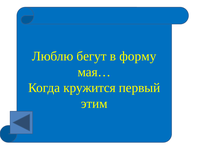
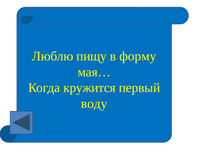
бегут: бегут -> пищу
этим: этим -> воду
